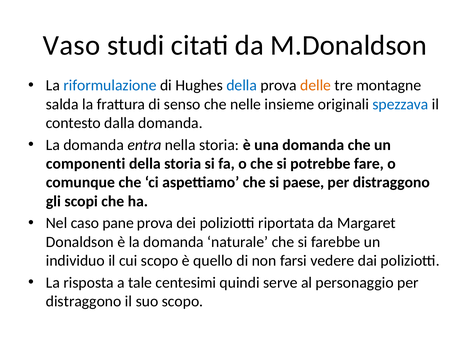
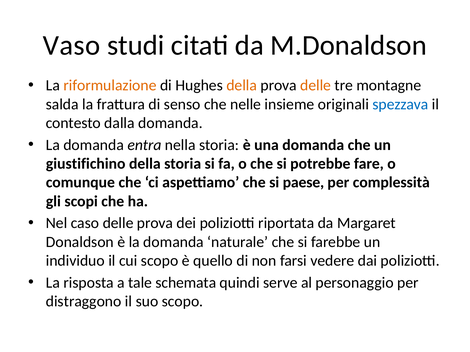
riformulazione colour: blue -> orange
della at (242, 86) colour: blue -> orange
componenti: componenti -> giustifichino
distraggono at (391, 183): distraggono -> complessità
caso pane: pane -> delle
centesimi: centesimi -> schemata
